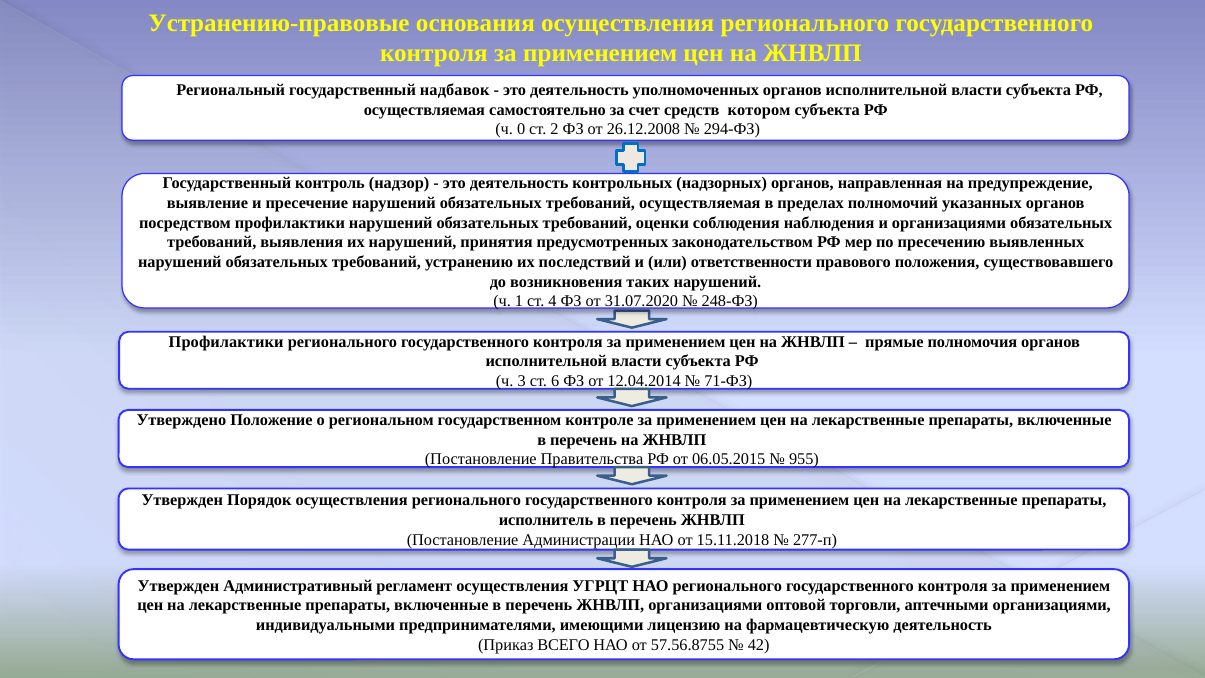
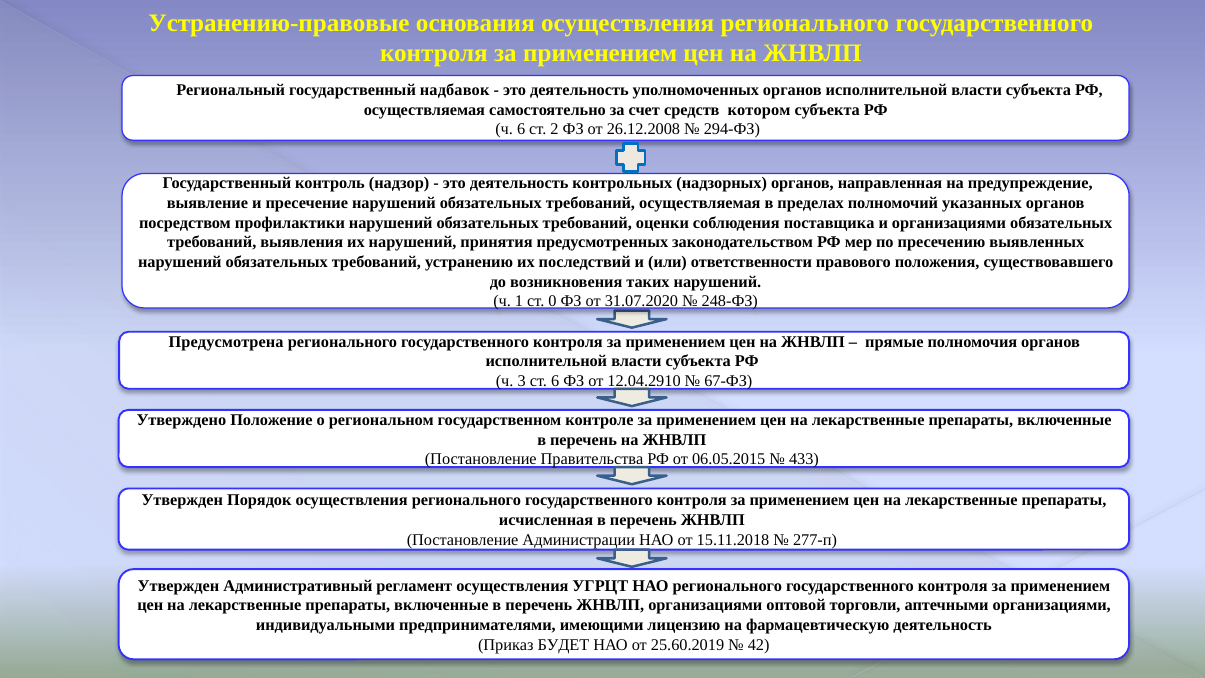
ч 0: 0 -> 6
наблюдения: наблюдения -> поставщика
4: 4 -> 0
Профилактики at (226, 342): Профилактики -> Предусмотрена
12.04.2014: 12.04.2014 -> 12.04.2910
71-ФЗ: 71-ФЗ -> 67-ФЗ
955: 955 -> 433
исполнитель: исполнитель -> исчисленная
ВСЕГО: ВСЕГО -> БУДЕТ
57.56.8755: 57.56.8755 -> 25.60.2019
